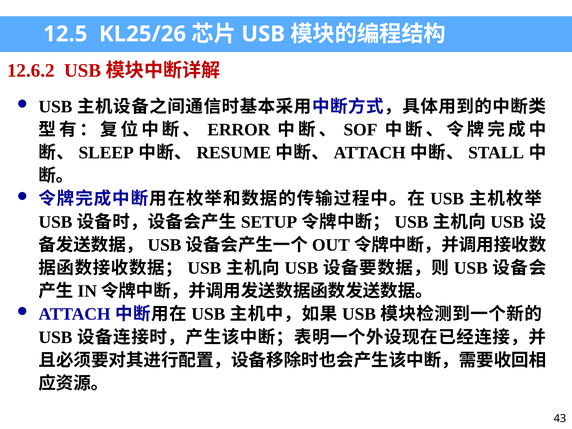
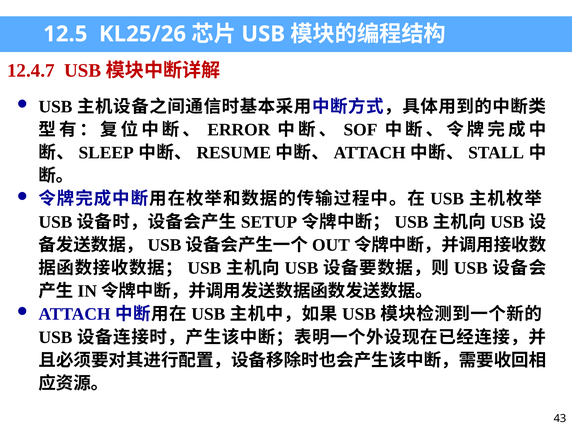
12.6.2: 12.6.2 -> 12.4.7
